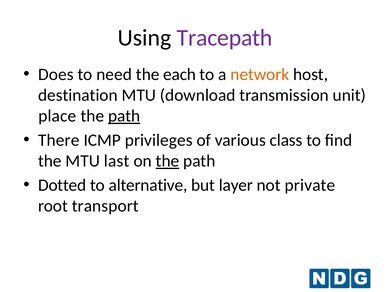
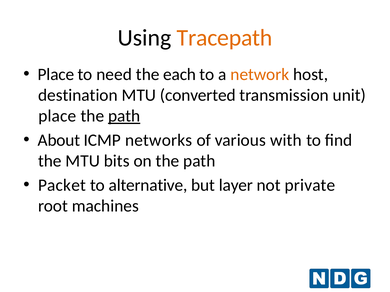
Tracepath colour: purple -> orange
Does at (56, 75): Does -> Place
download: download -> converted
There: There -> About
privileges: privileges -> networks
class: class -> with
last: last -> bits
the at (168, 161) underline: present -> none
Dotted: Dotted -> Packet
transport: transport -> machines
